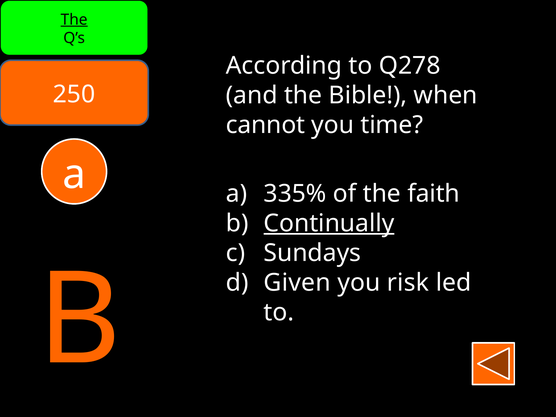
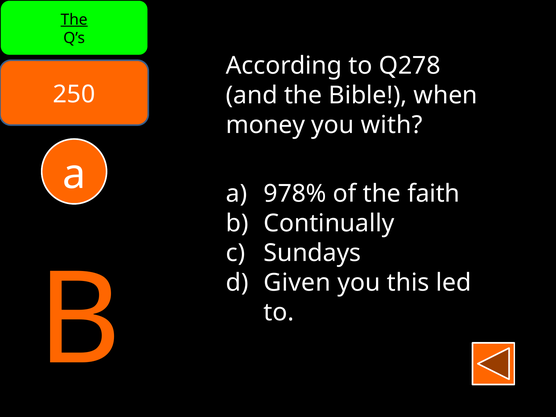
cannot: cannot -> money
time: time -> with
335%: 335% -> 978%
Continually underline: present -> none
risk: risk -> this
